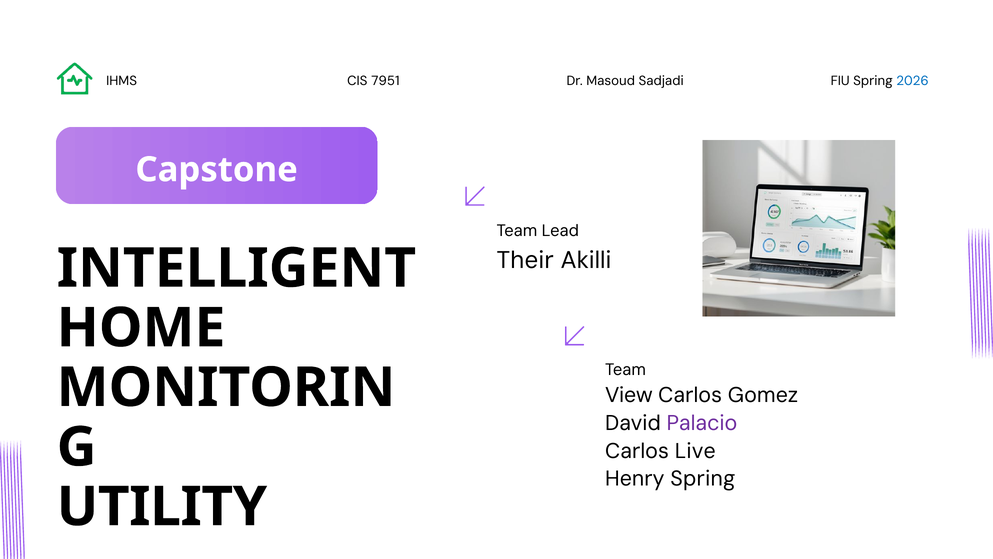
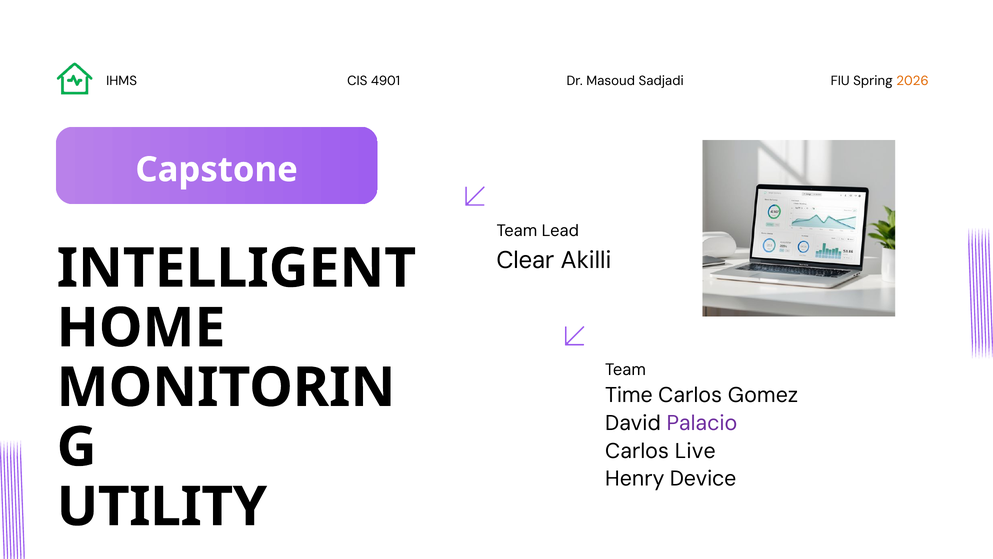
7951: 7951 -> 4901
2026 colour: blue -> orange
Their: Their -> Clear
View: View -> Time
Henry Spring: Spring -> Device
